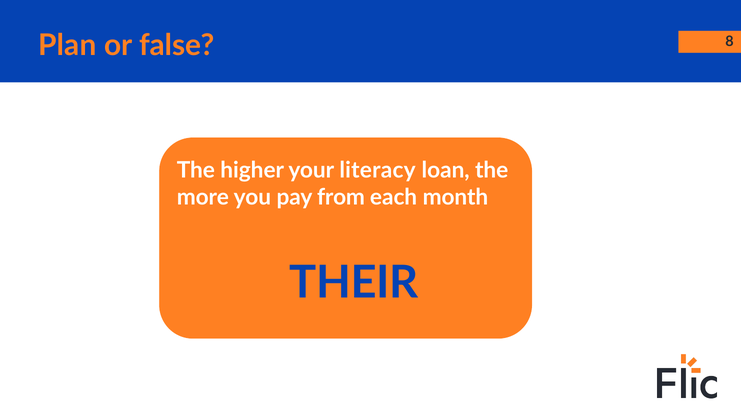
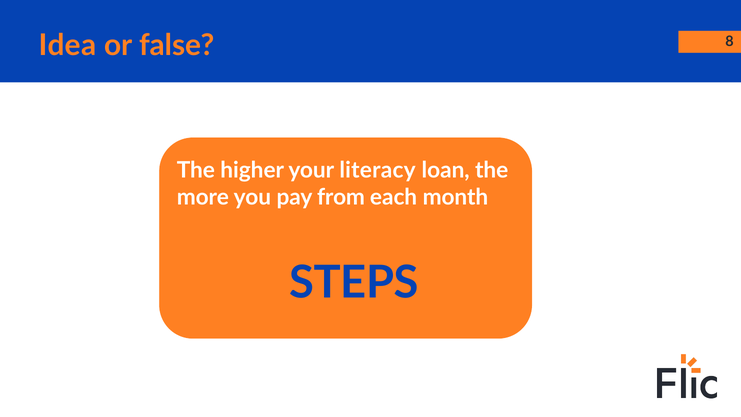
Plan: Plan -> Idea
THEIR: THEIR -> STEPS
